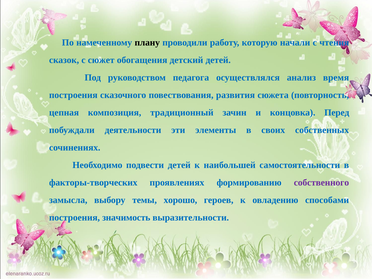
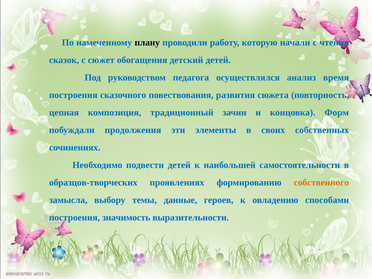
Перед: Перед -> Форм
деятельности: деятельности -> продолжения
факторы-творческих: факторы-творческих -> образцов-творческих
собственного colour: purple -> orange
хорошо: хорошо -> данные
